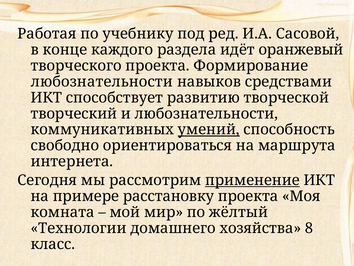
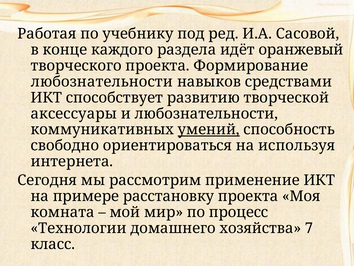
творческий: творческий -> аксессуары
маршрута: маршрута -> используя
применение underline: present -> none
жёлтый: жёлтый -> процесс
8: 8 -> 7
